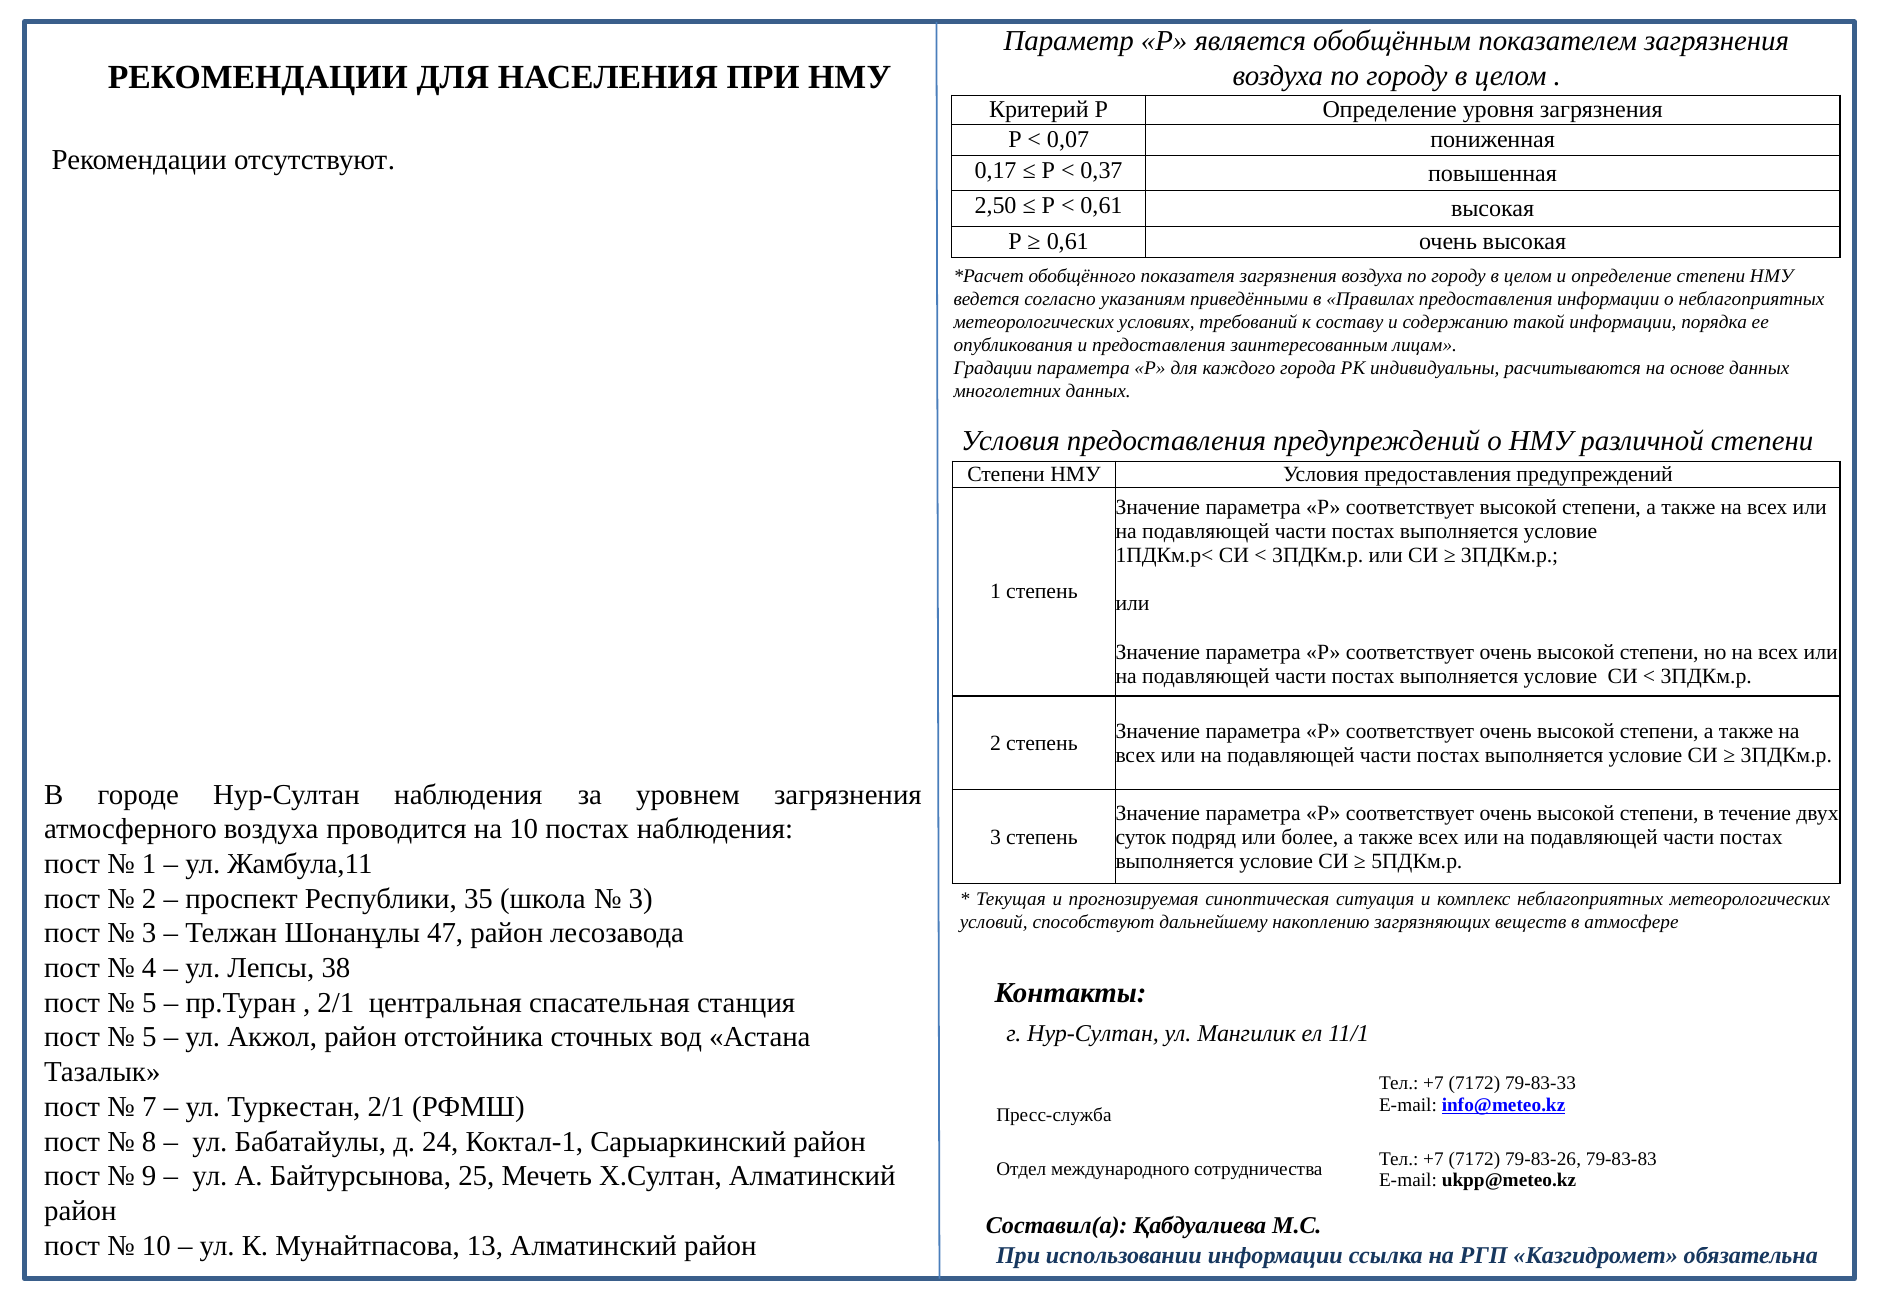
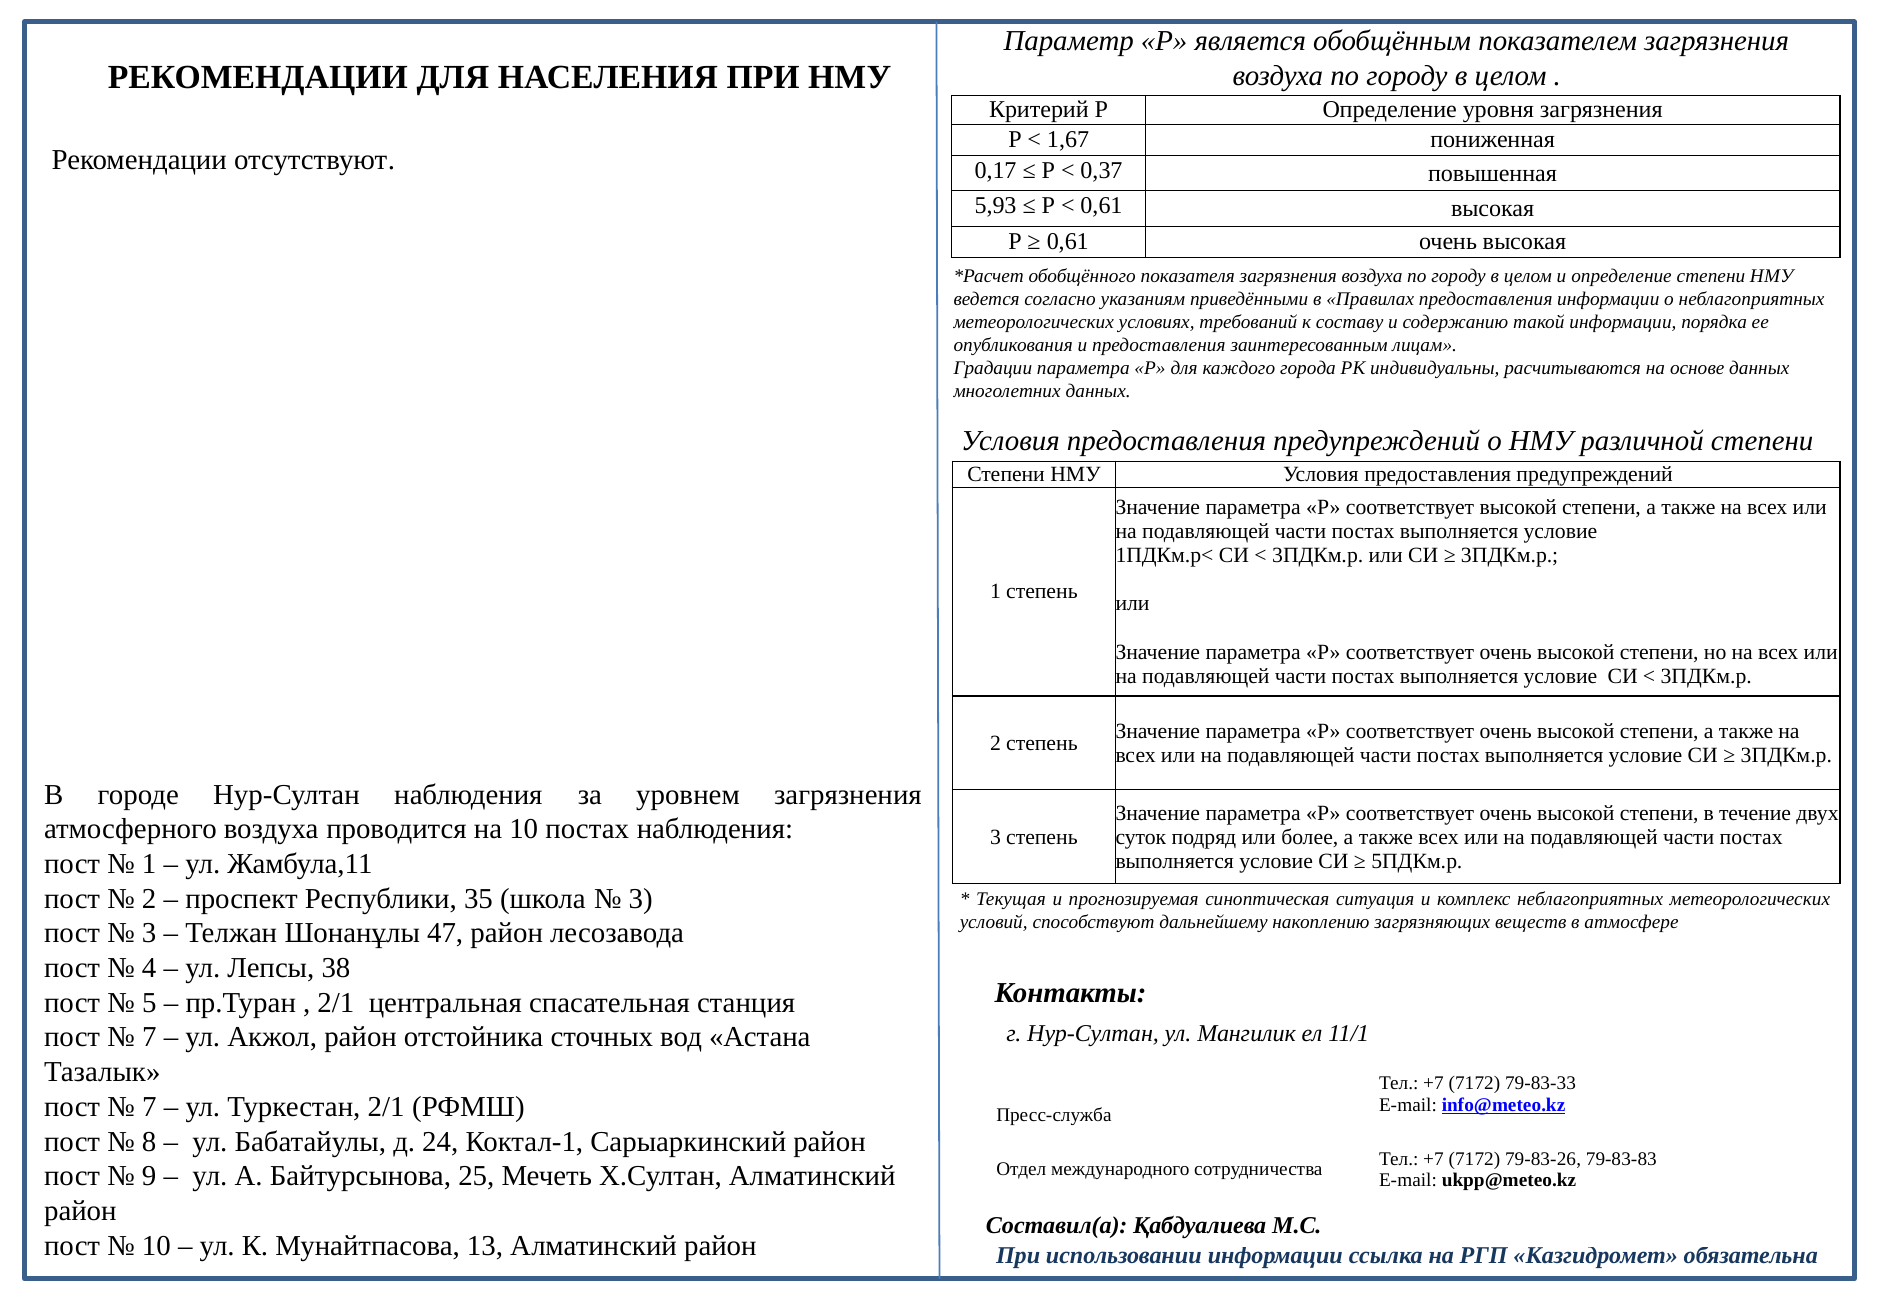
0,07: 0,07 -> 1,67
2,50: 2,50 -> 5,93
5 at (149, 1037): 5 -> 7
